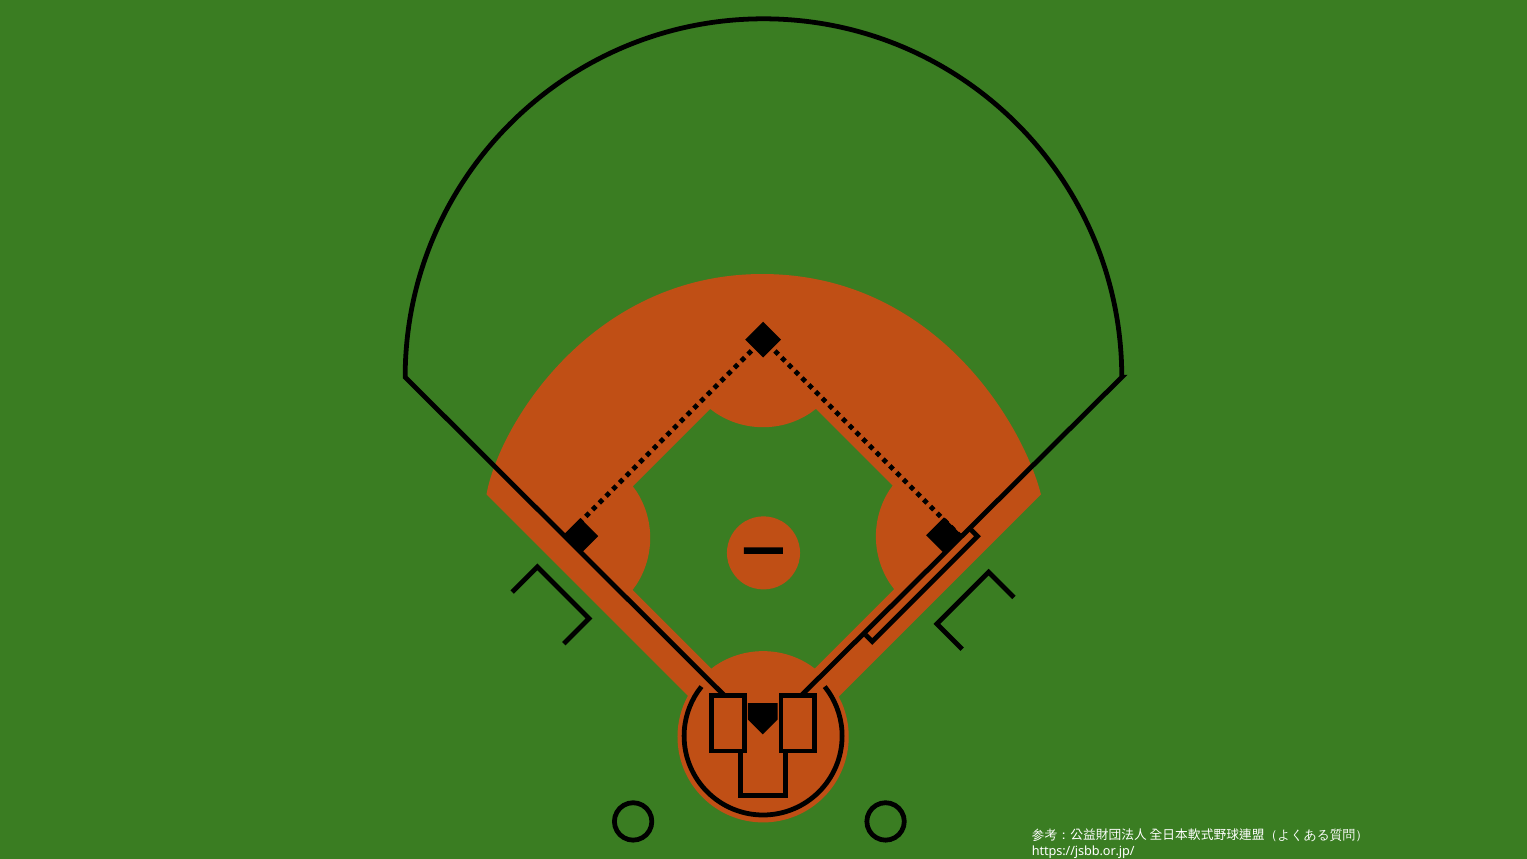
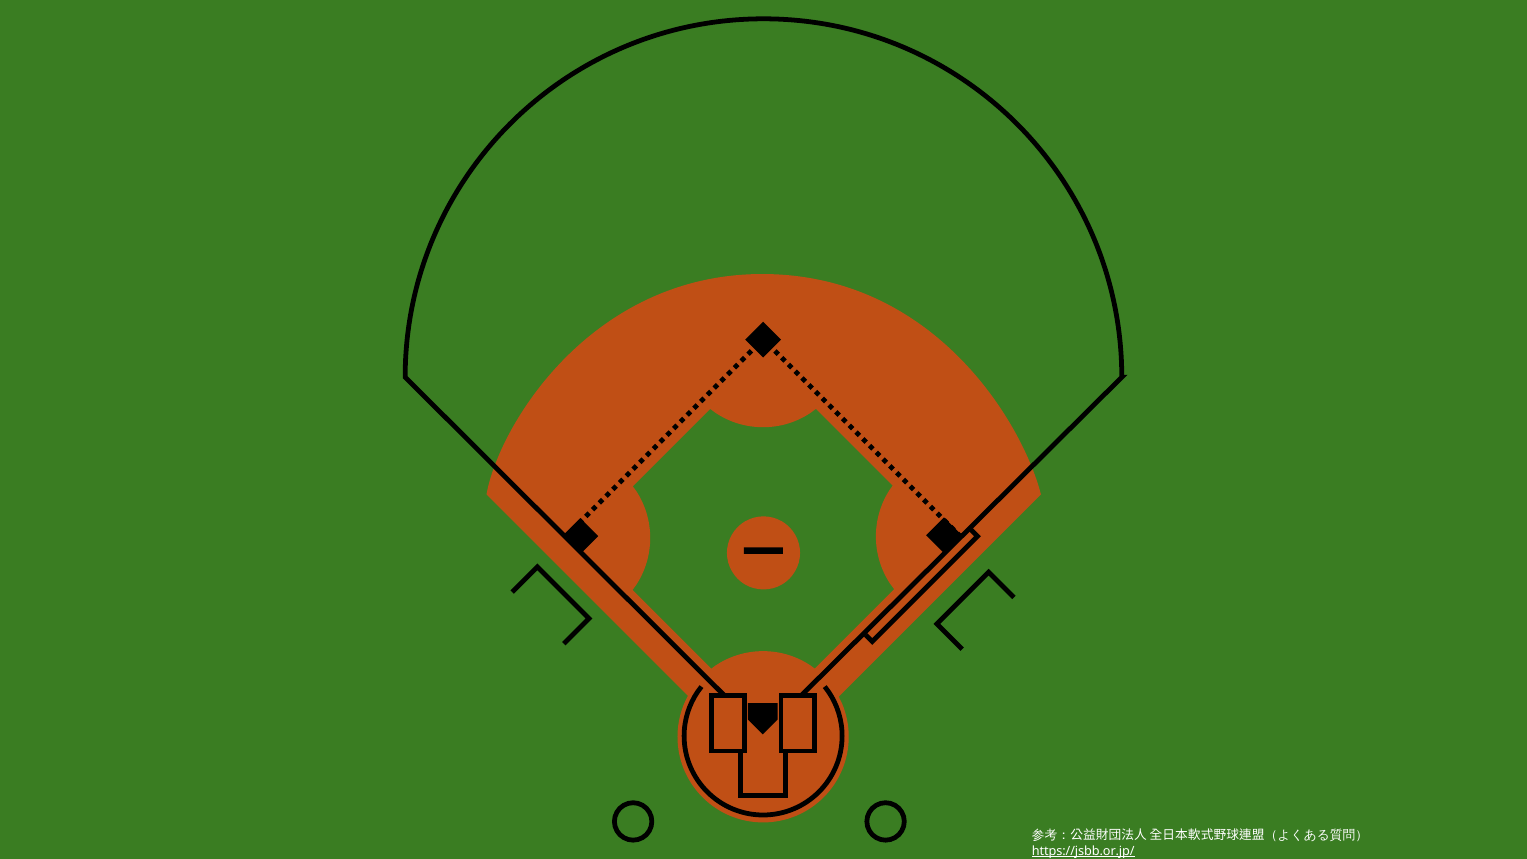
https://jsbb.or.jp/ underline: none -> present
